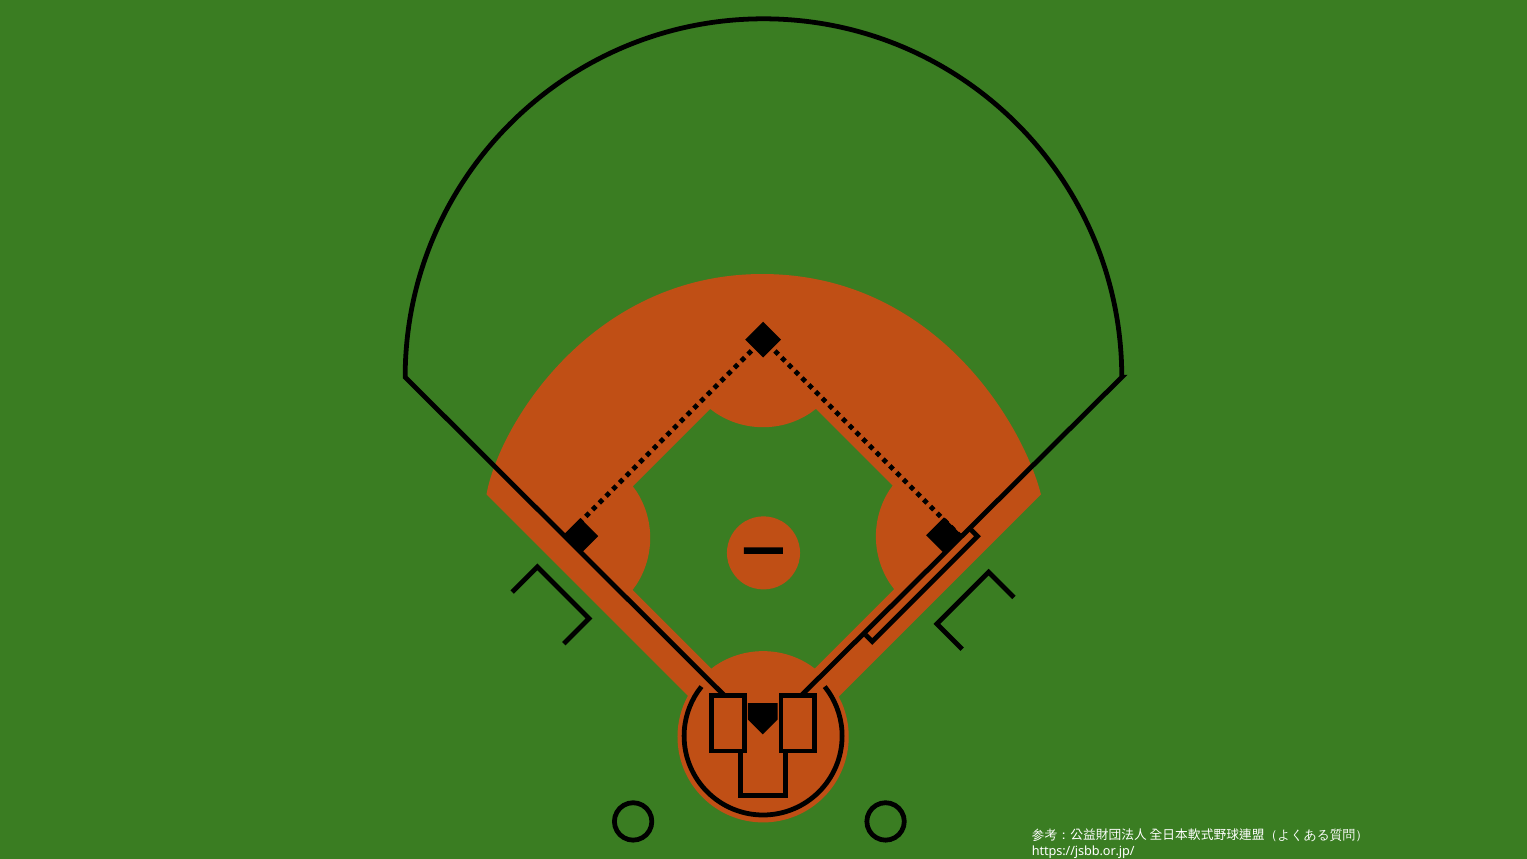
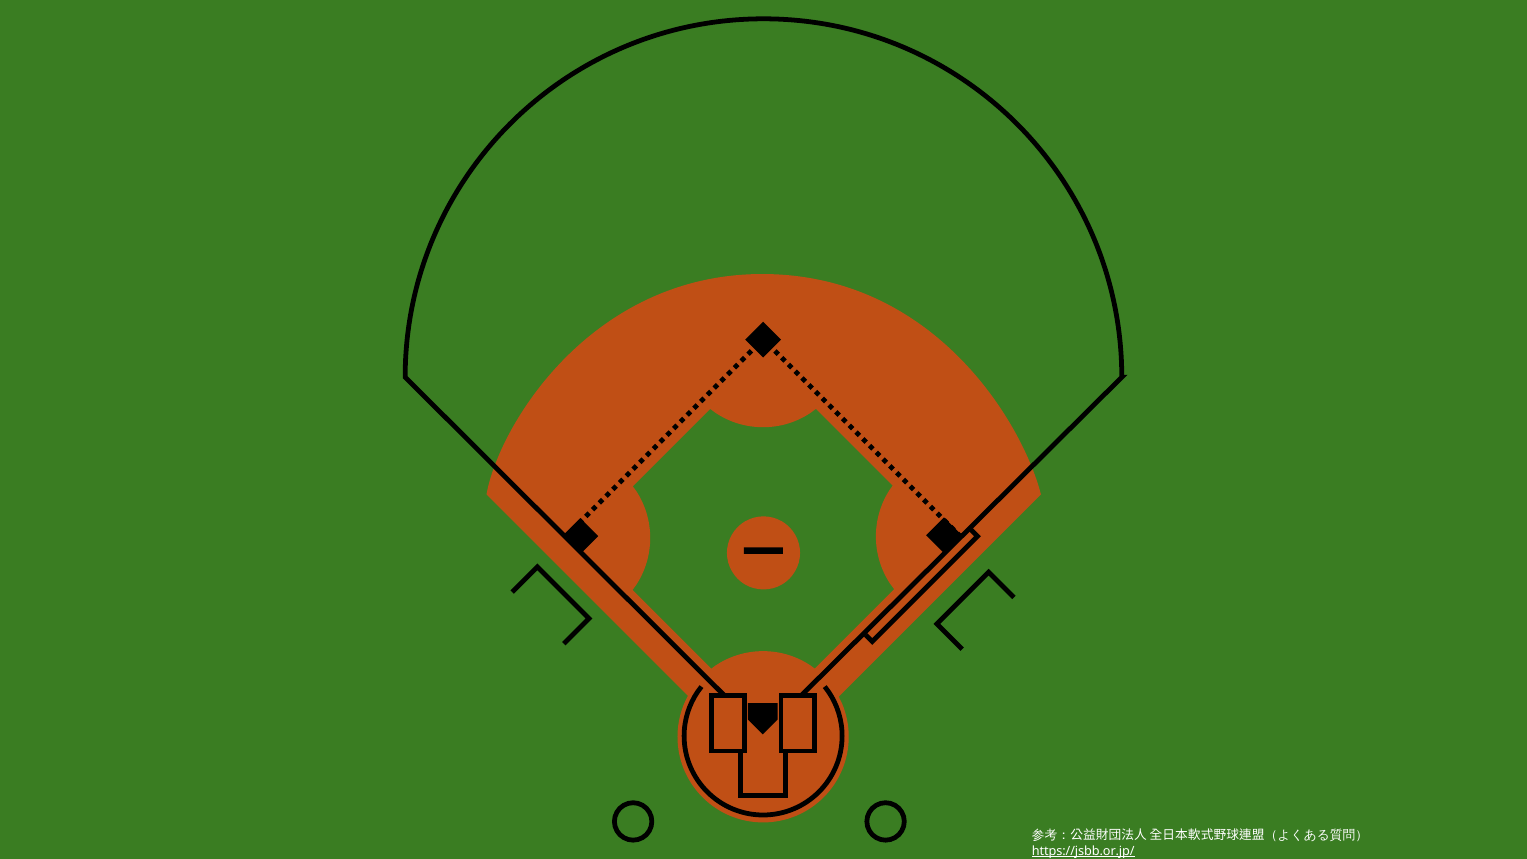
https://jsbb.or.jp/ underline: none -> present
